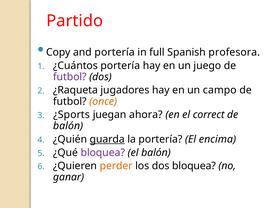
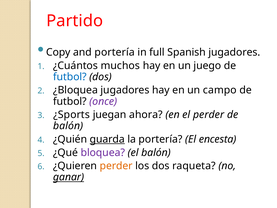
Spanish profesora: profesora -> jugadores
¿Cuántos portería: portería -> muchos
futbol at (70, 77) colour: purple -> blue
¿Raqueta: ¿Raqueta -> ¿Bloquea
once colour: orange -> purple
el correct: correct -> perder
encima: encima -> encesta
dos bloquea: bloquea -> raqueta
ganar underline: none -> present
